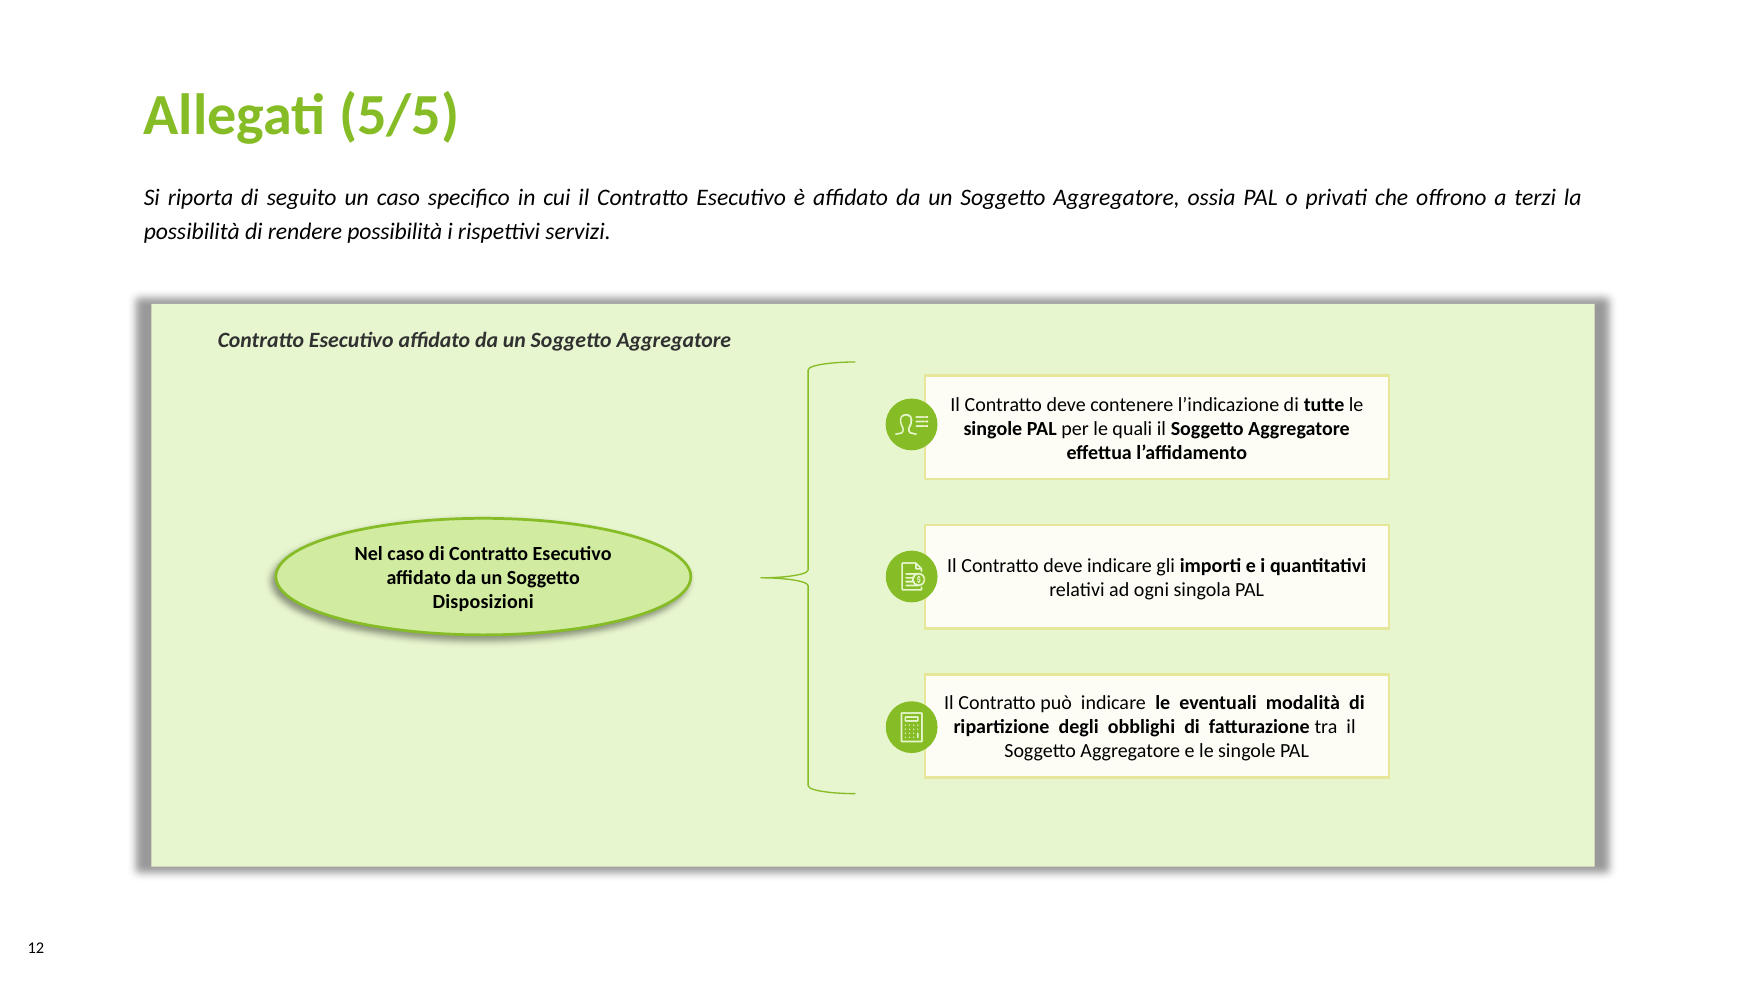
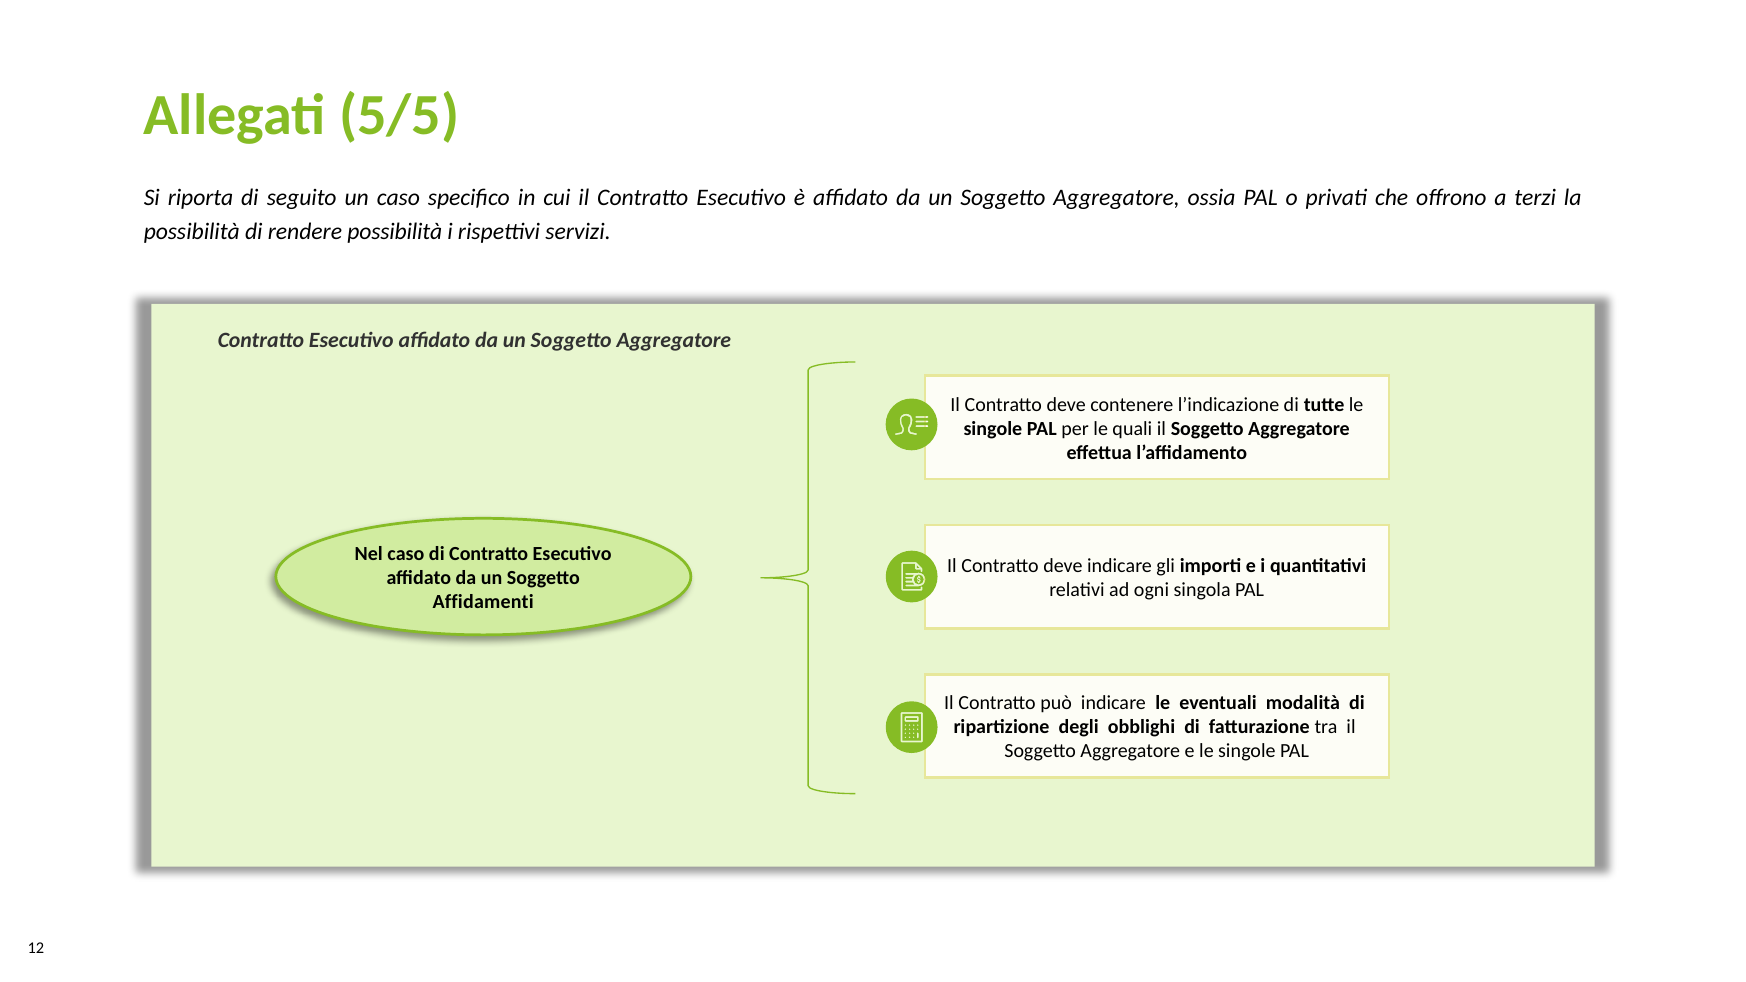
Disposizioni: Disposizioni -> Affidamenti
